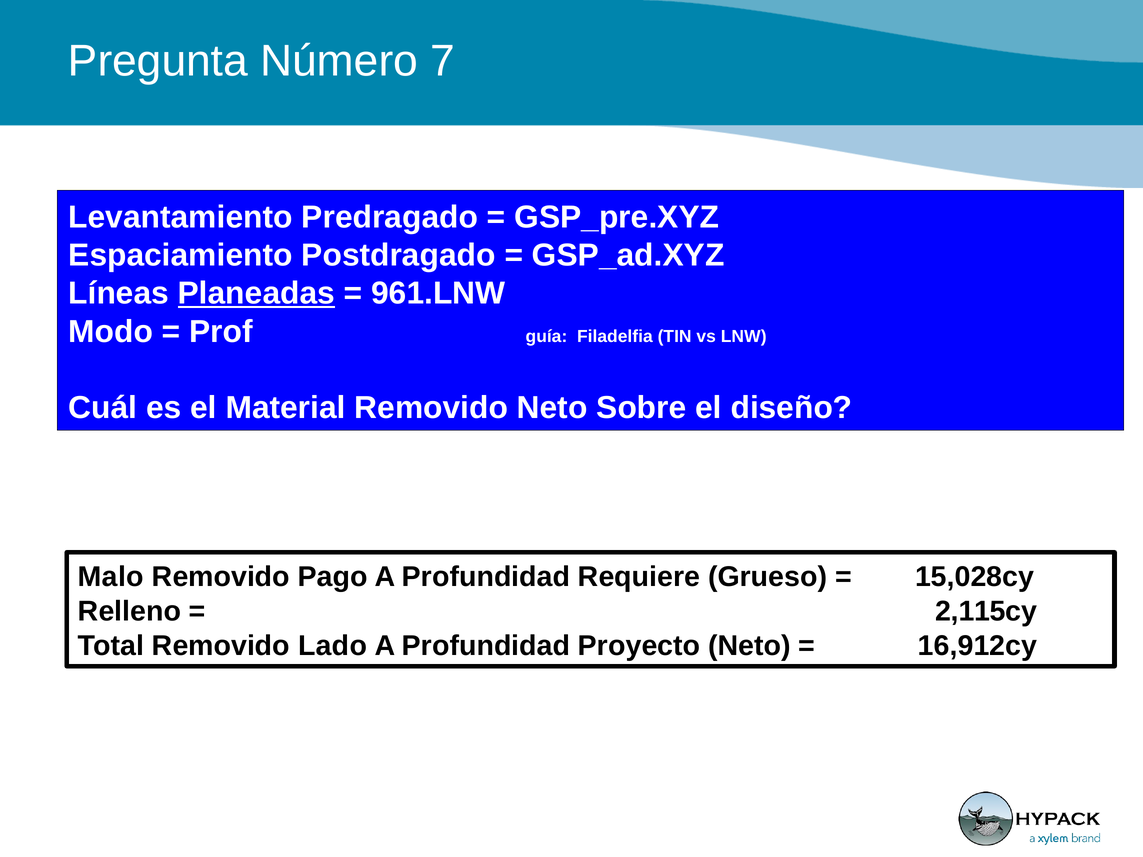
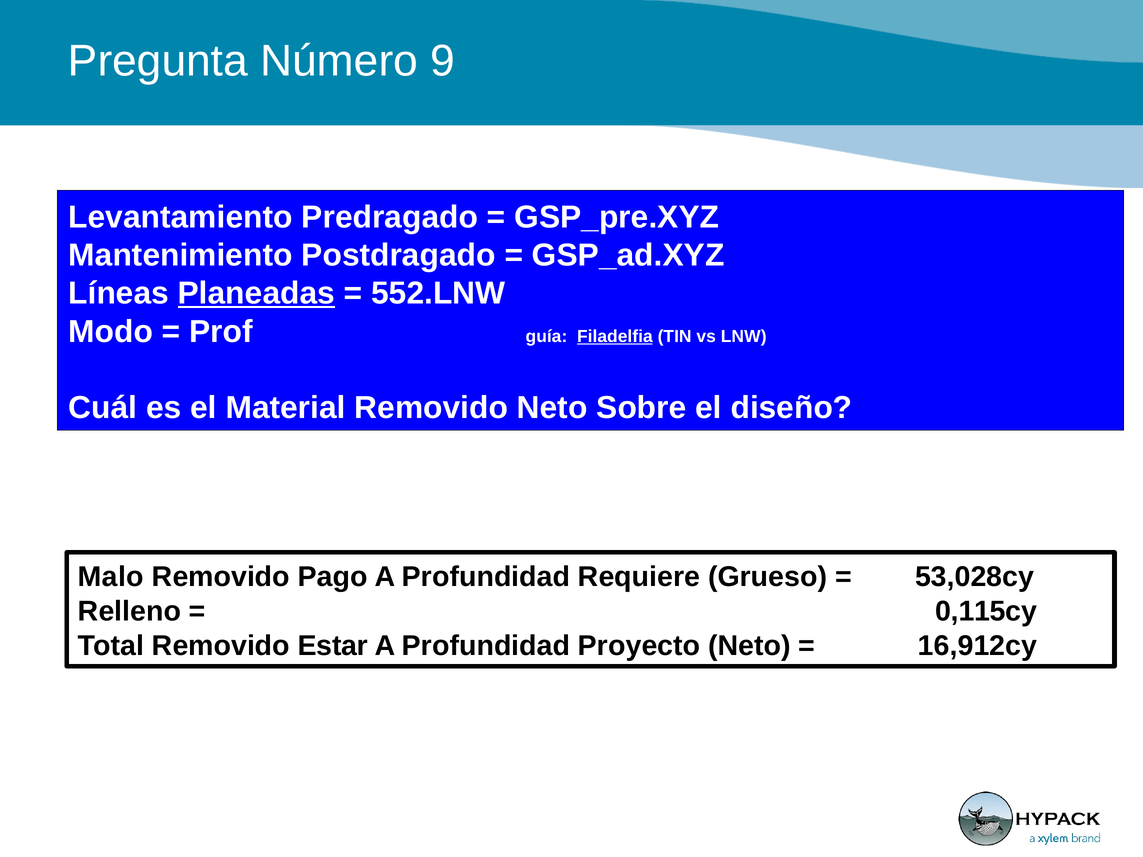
7: 7 -> 9
Espaciamiento: Espaciamiento -> Mantenimiento
961.LNW: 961.LNW -> 552.LNW
Filadelfia underline: none -> present
15,028cy: 15,028cy -> 53,028cy
2,115cy: 2,115cy -> 0,115cy
Lado: Lado -> Estar
